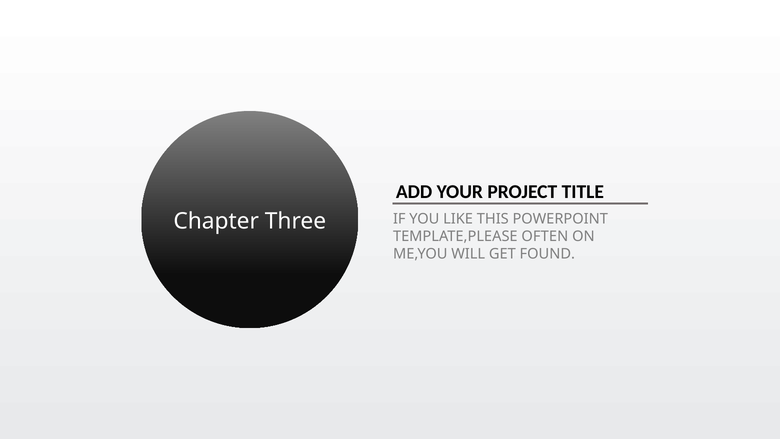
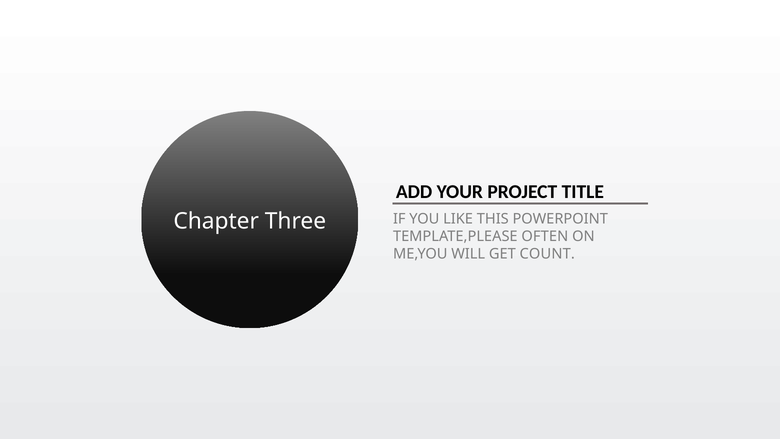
FOUND: FOUND -> COUNT
